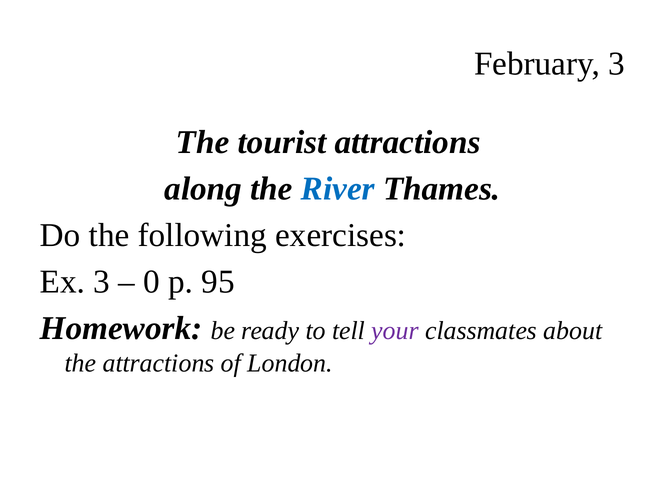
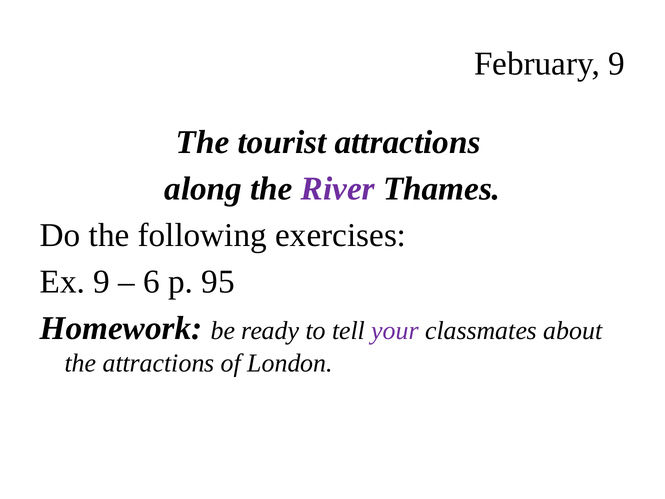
February 3: 3 -> 9
River colour: blue -> purple
Ex 3: 3 -> 9
0: 0 -> 6
